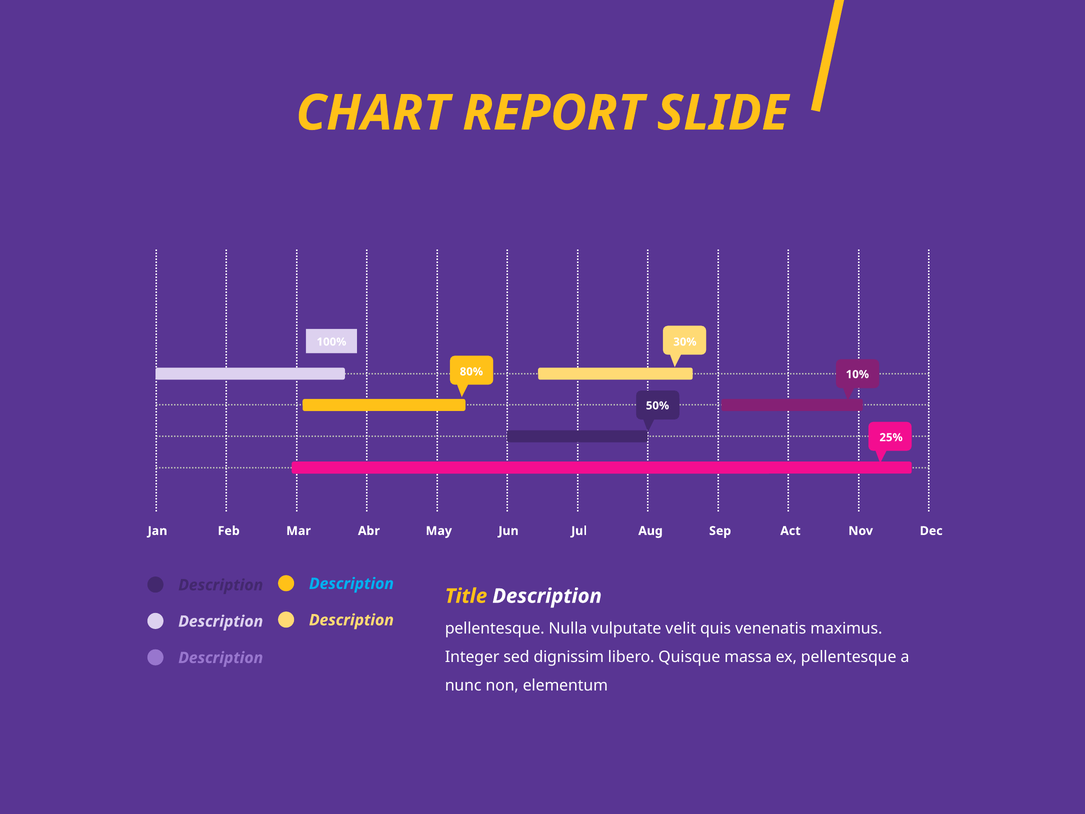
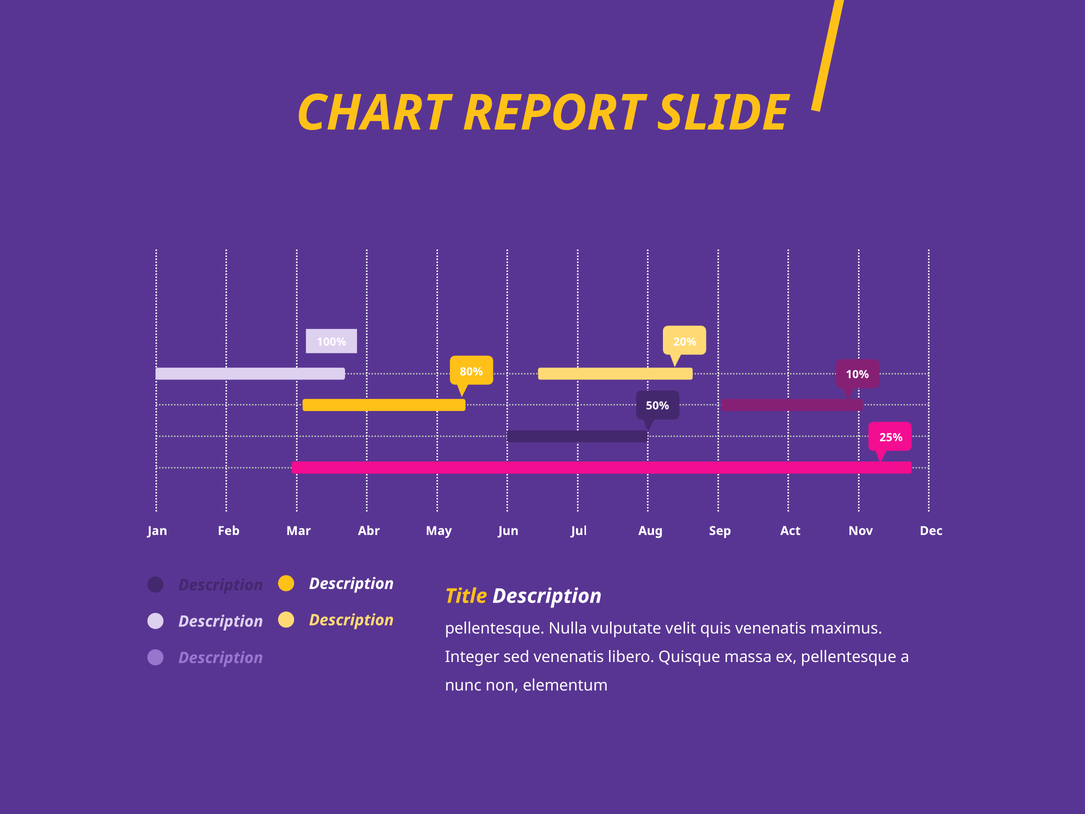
30%: 30% -> 20%
Description at (351, 584) colour: light blue -> white
sed dignissim: dignissim -> venenatis
